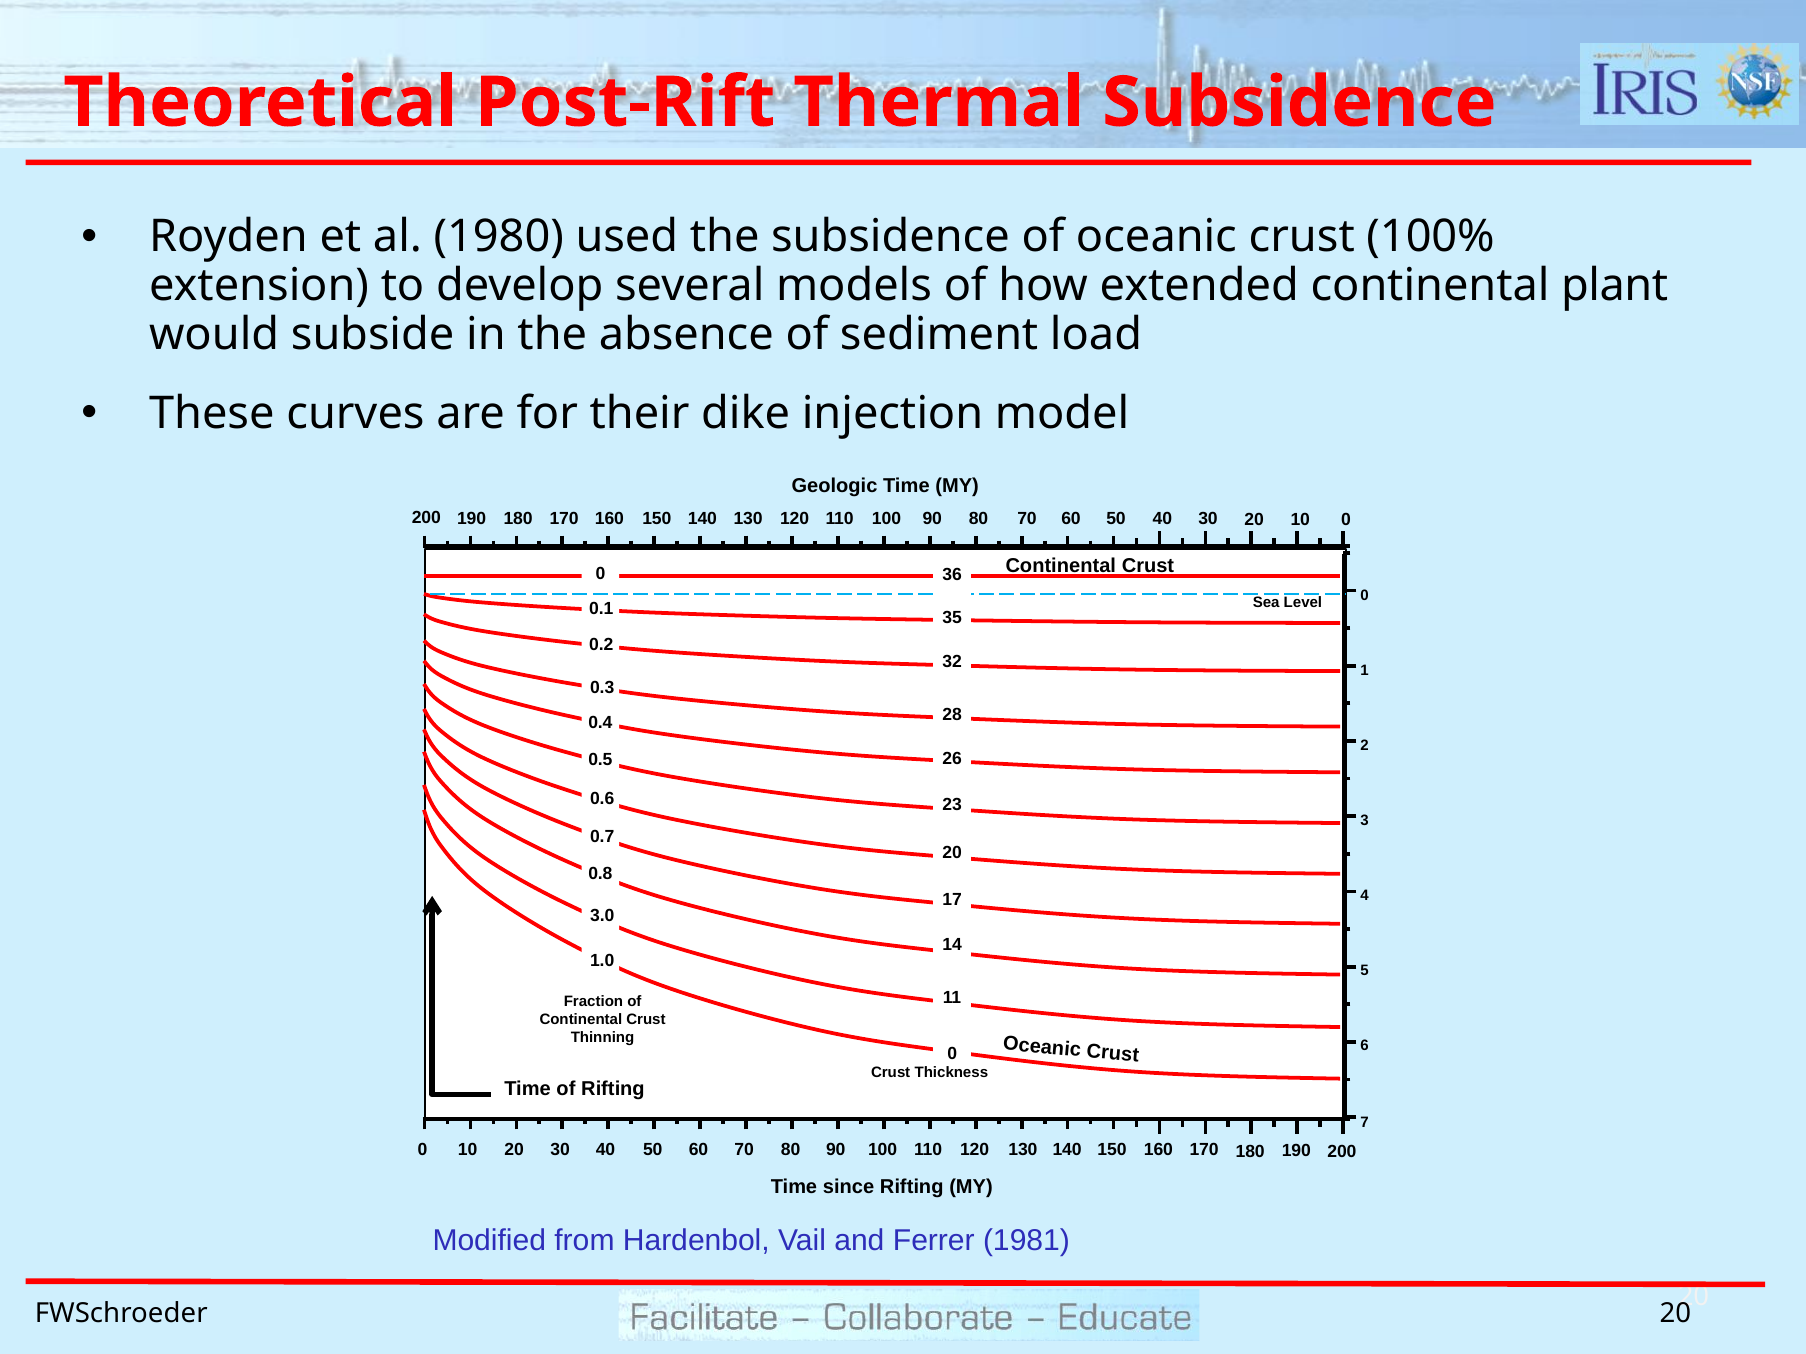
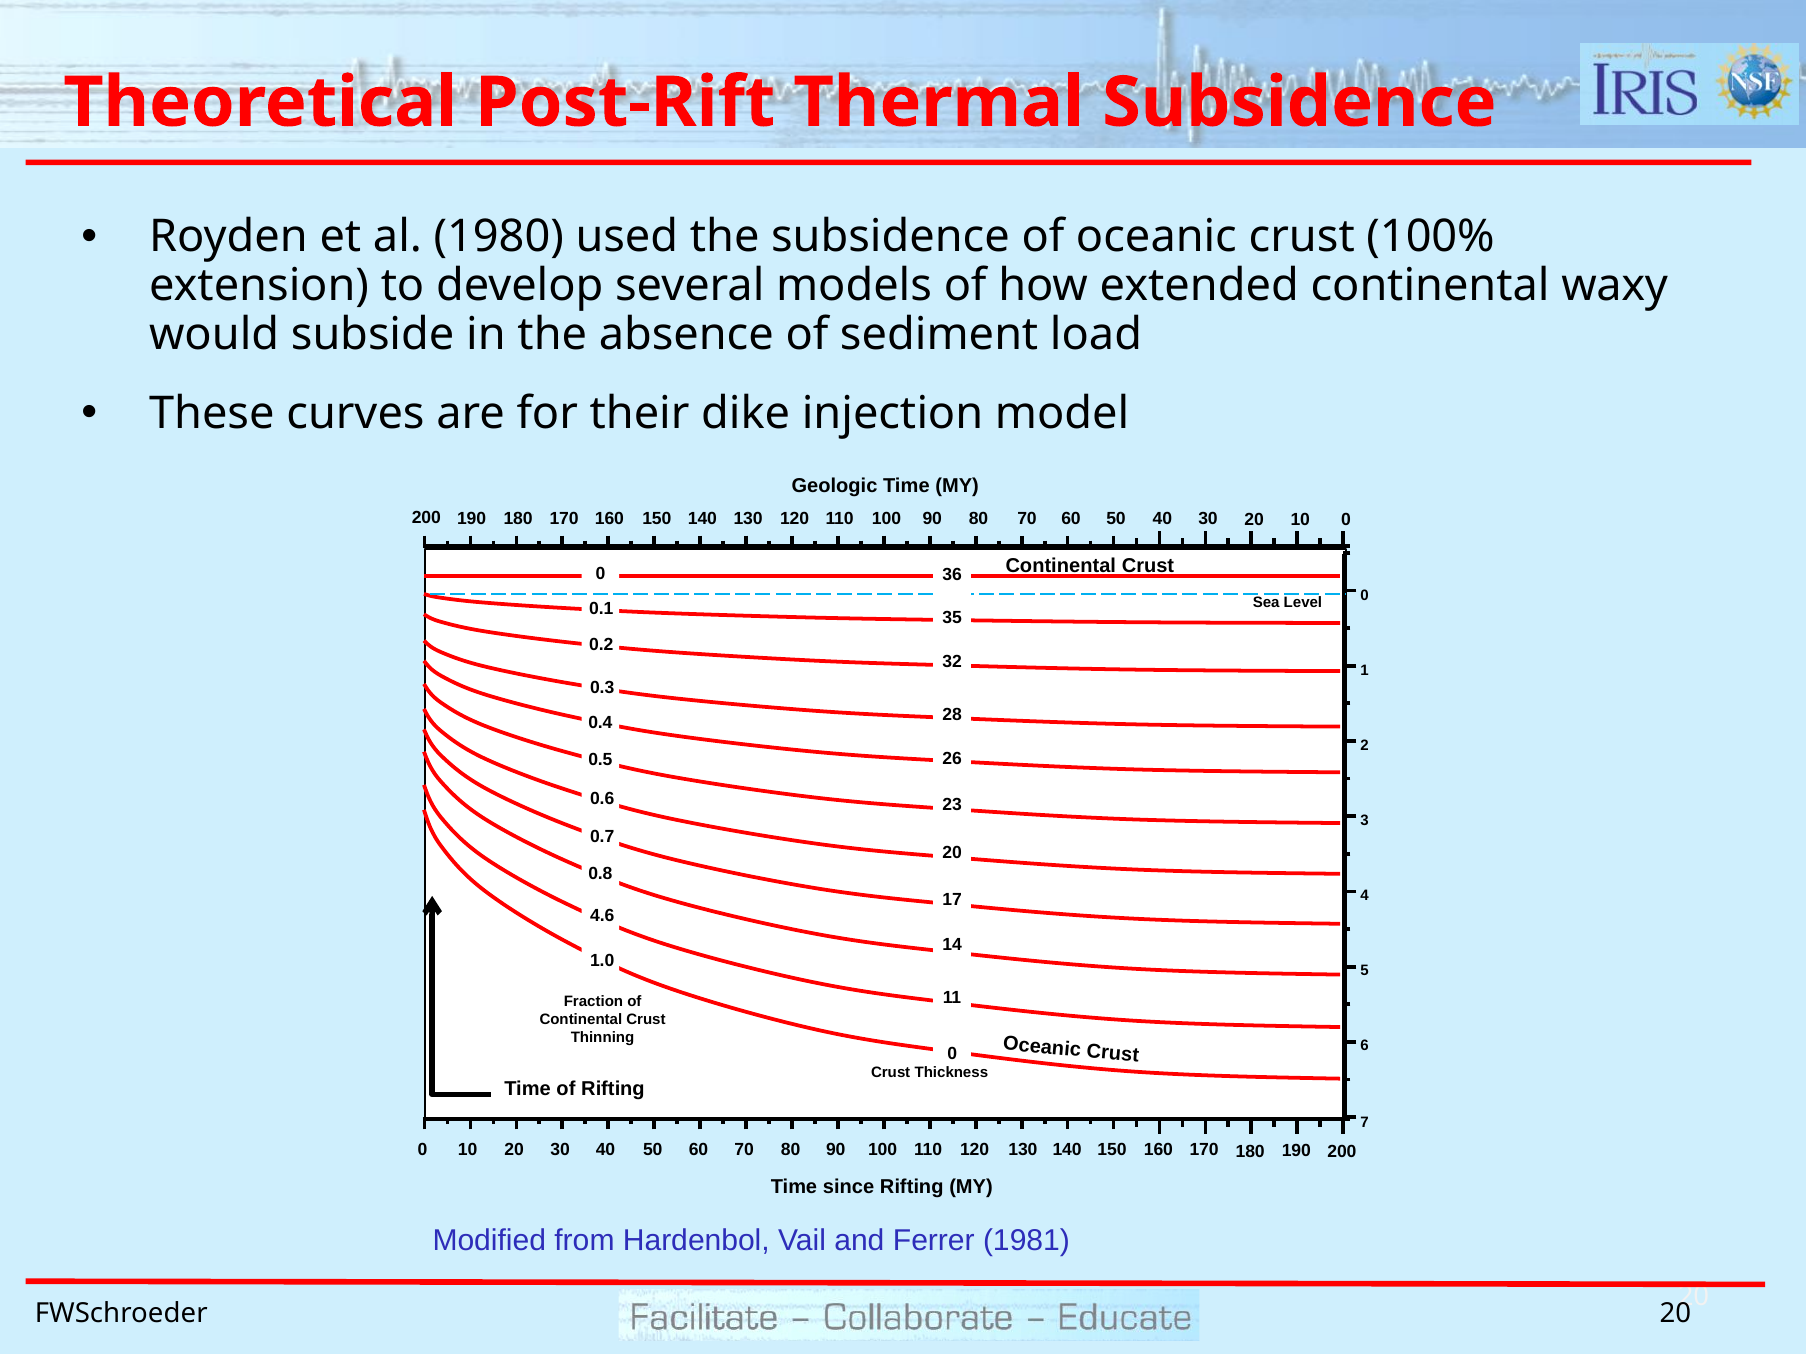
plant: plant -> waxy
3.0: 3.0 -> 4.6
